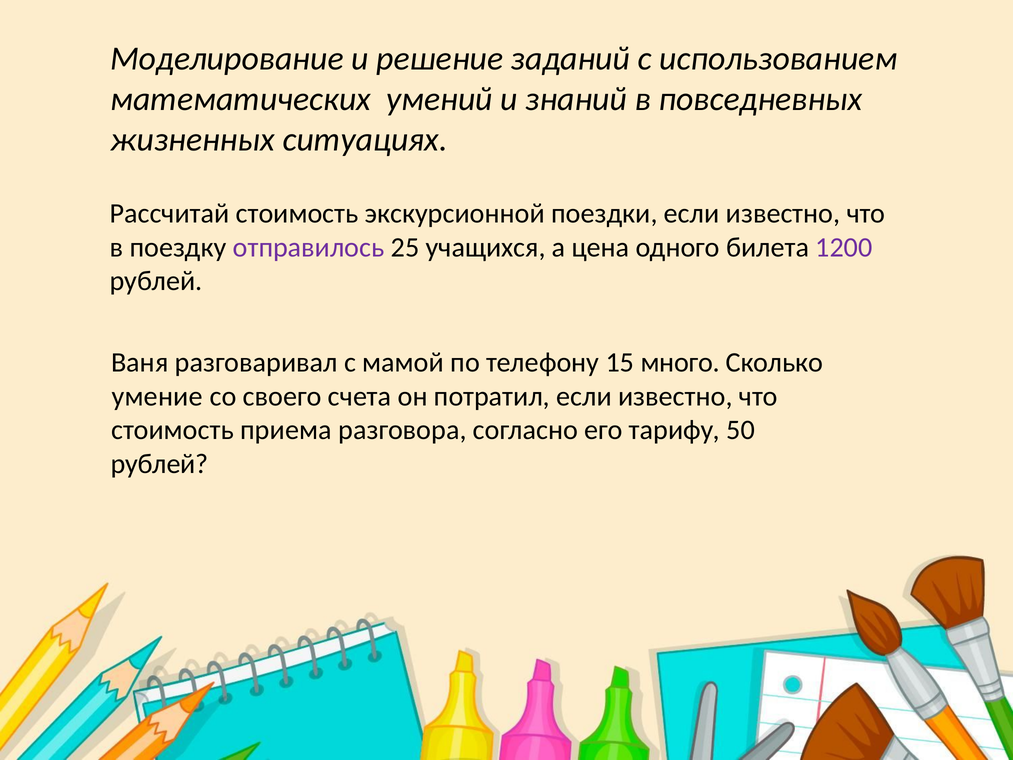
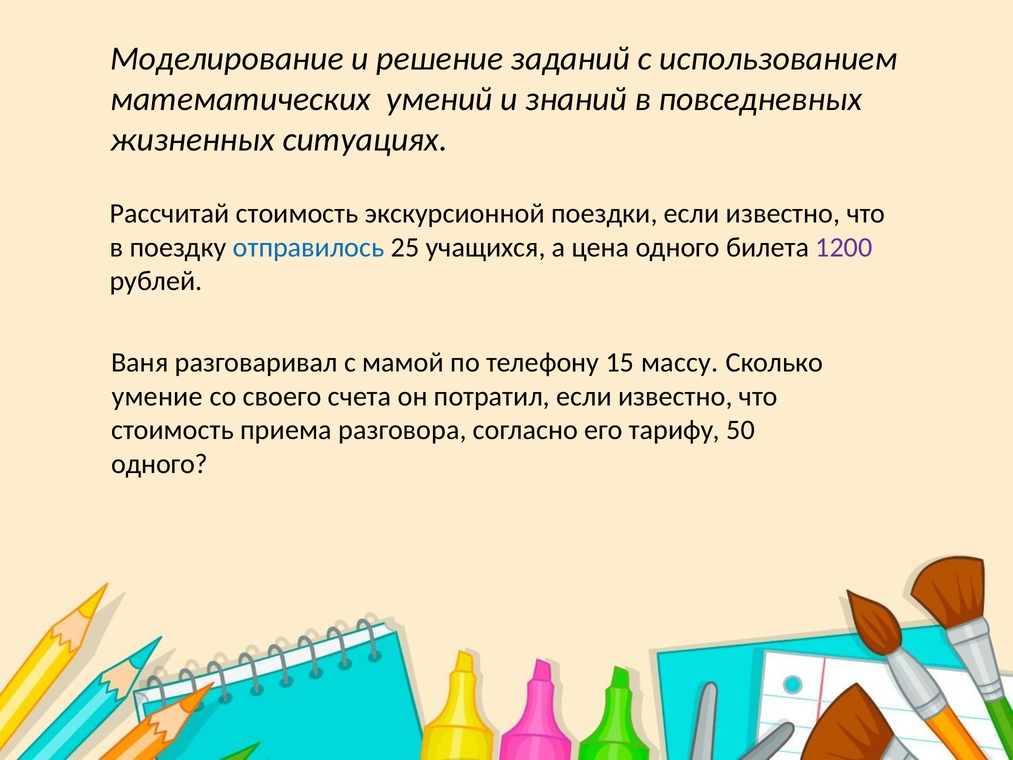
отправилось colour: purple -> blue
много: много -> массу
рублей at (160, 464): рублей -> одного
